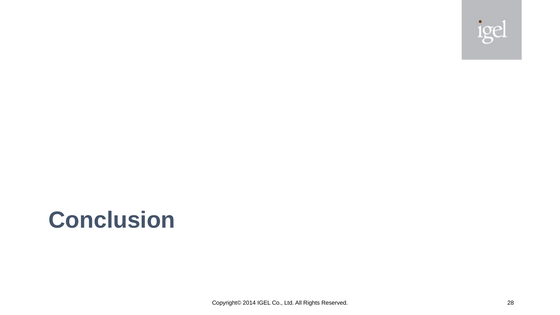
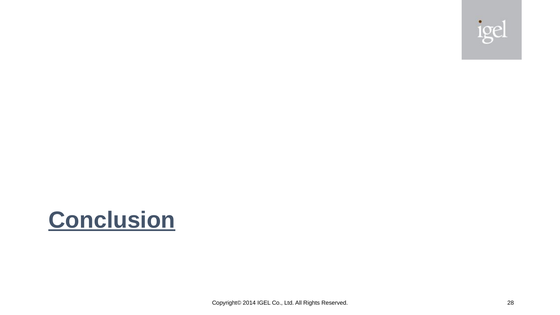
Conclusion underline: none -> present
